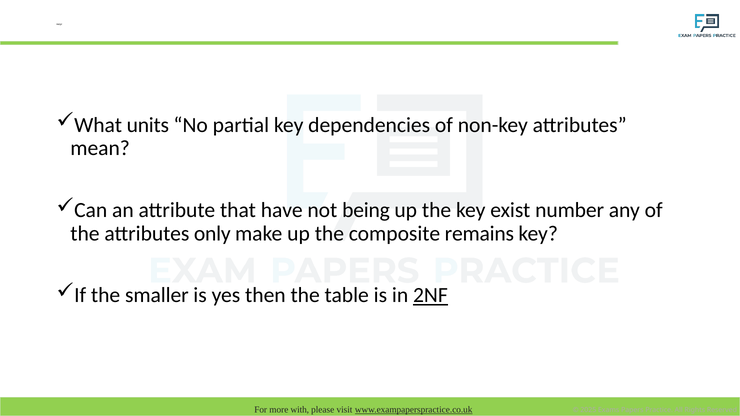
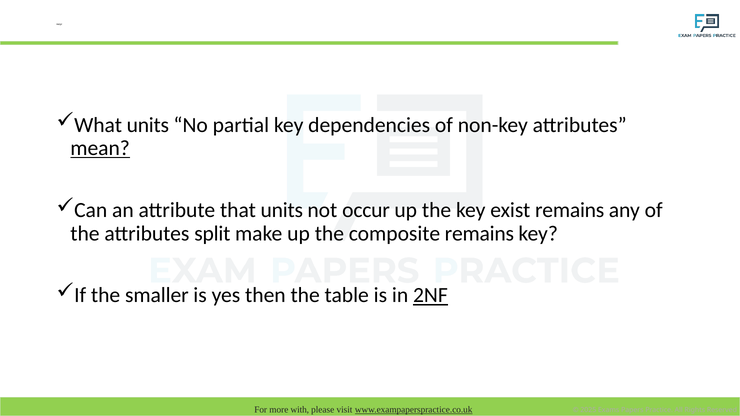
mean underline: none -> present
that have: have -> units
being: being -> occur
exist number: number -> remains
only: only -> split
